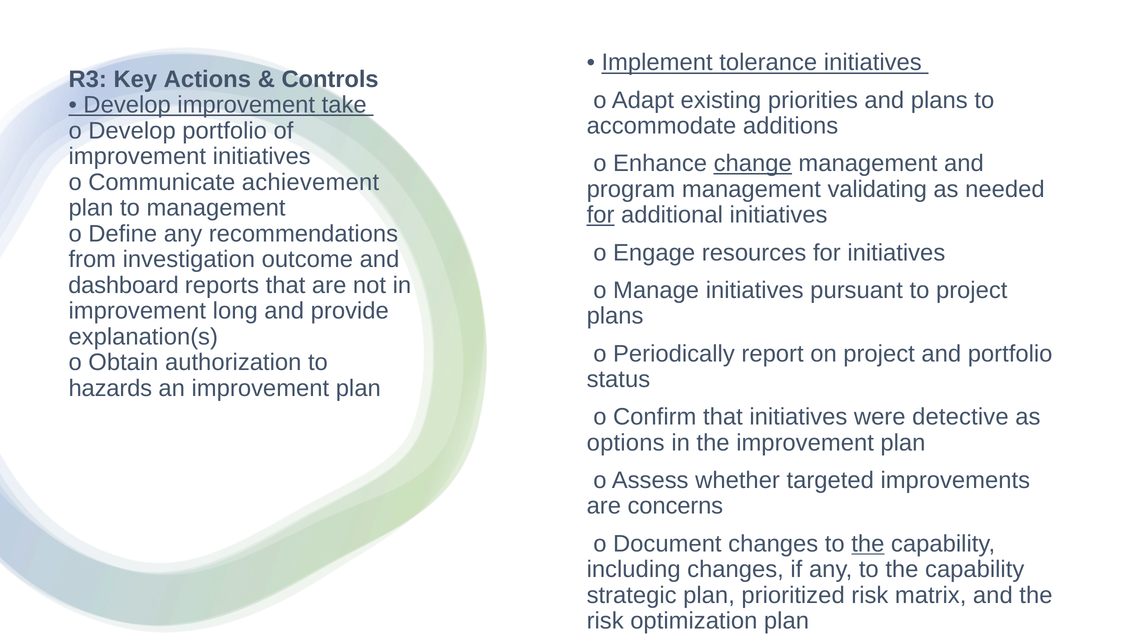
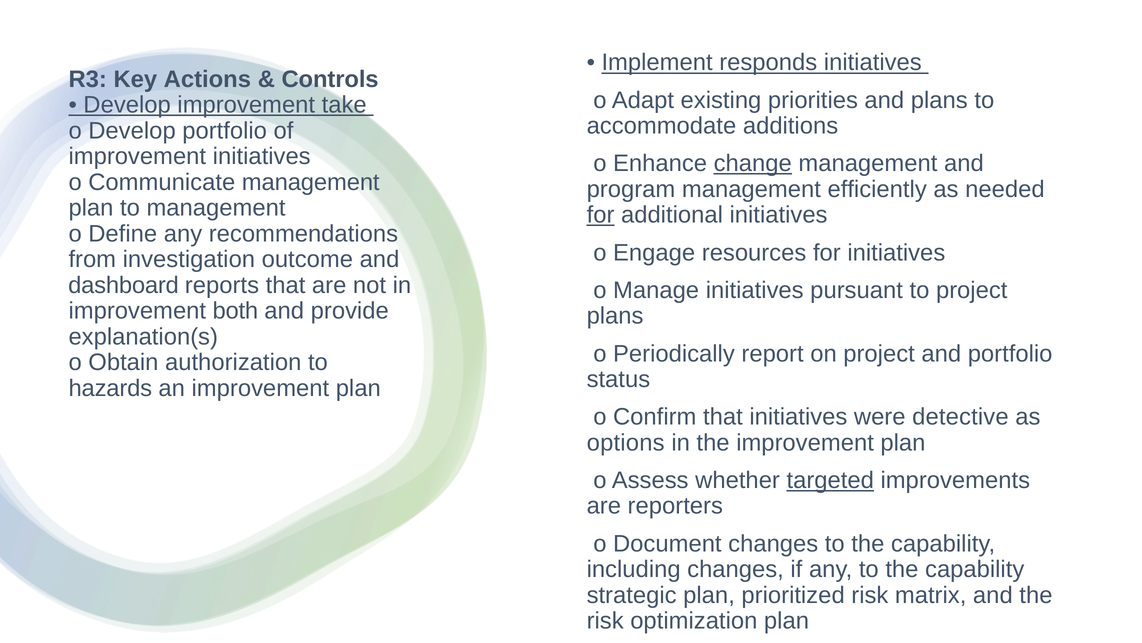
tolerance: tolerance -> responds
Communicate achievement: achievement -> management
validating: validating -> efficiently
long: long -> both
targeted underline: none -> present
concerns: concerns -> reporters
the at (868, 543) underline: present -> none
